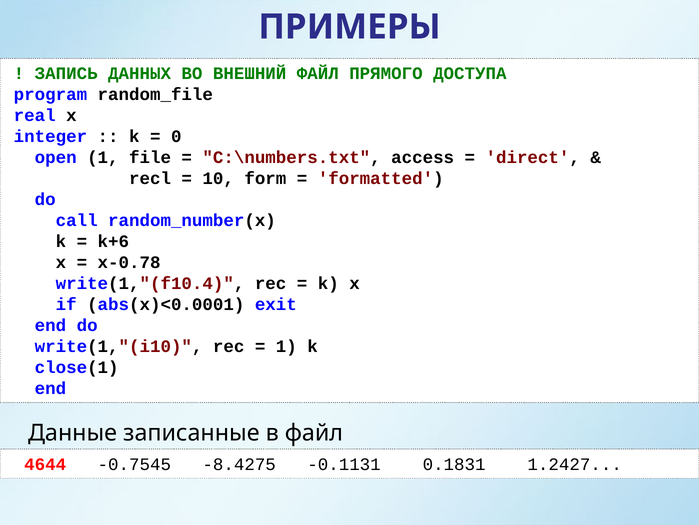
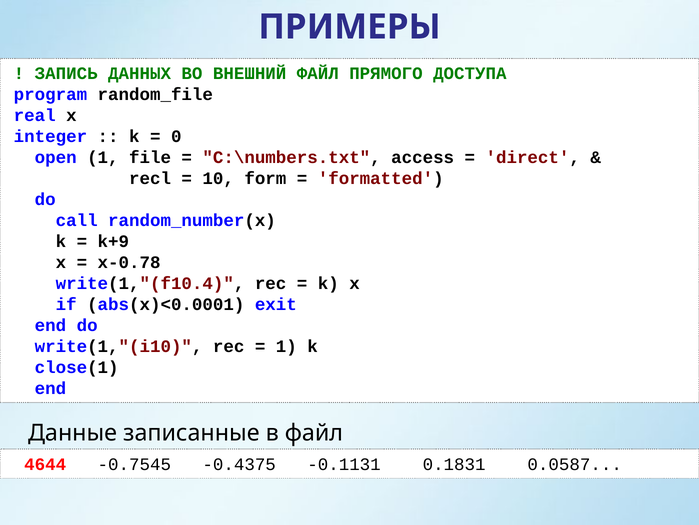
k+6: k+6 -> k+9
-8.4275: -8.4275 -> -0.4375
1.2427: 1.2427 -> 0.0587
